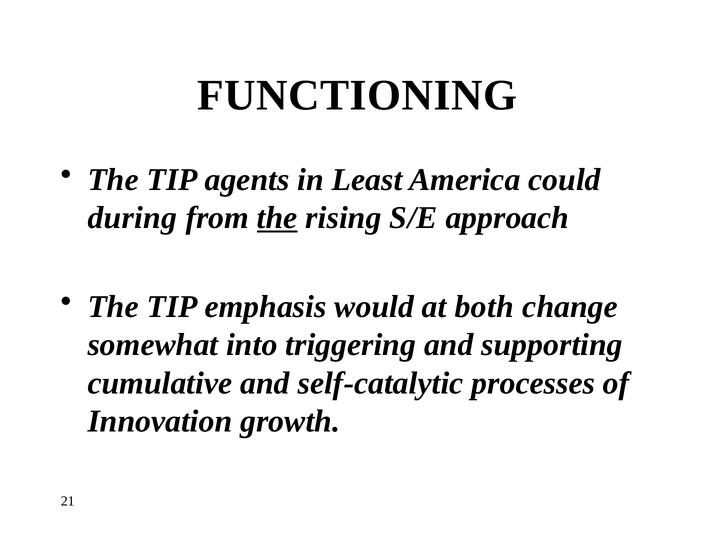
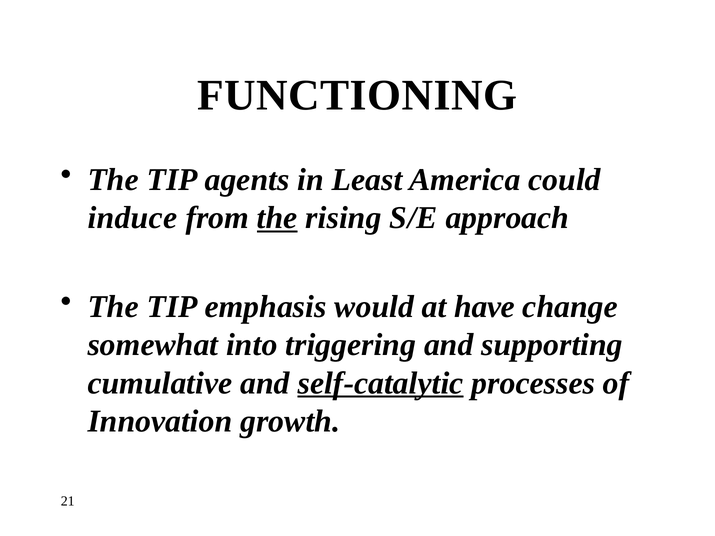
during: during -> induce
both: both -> have
self-catalytic underline: none -> present
